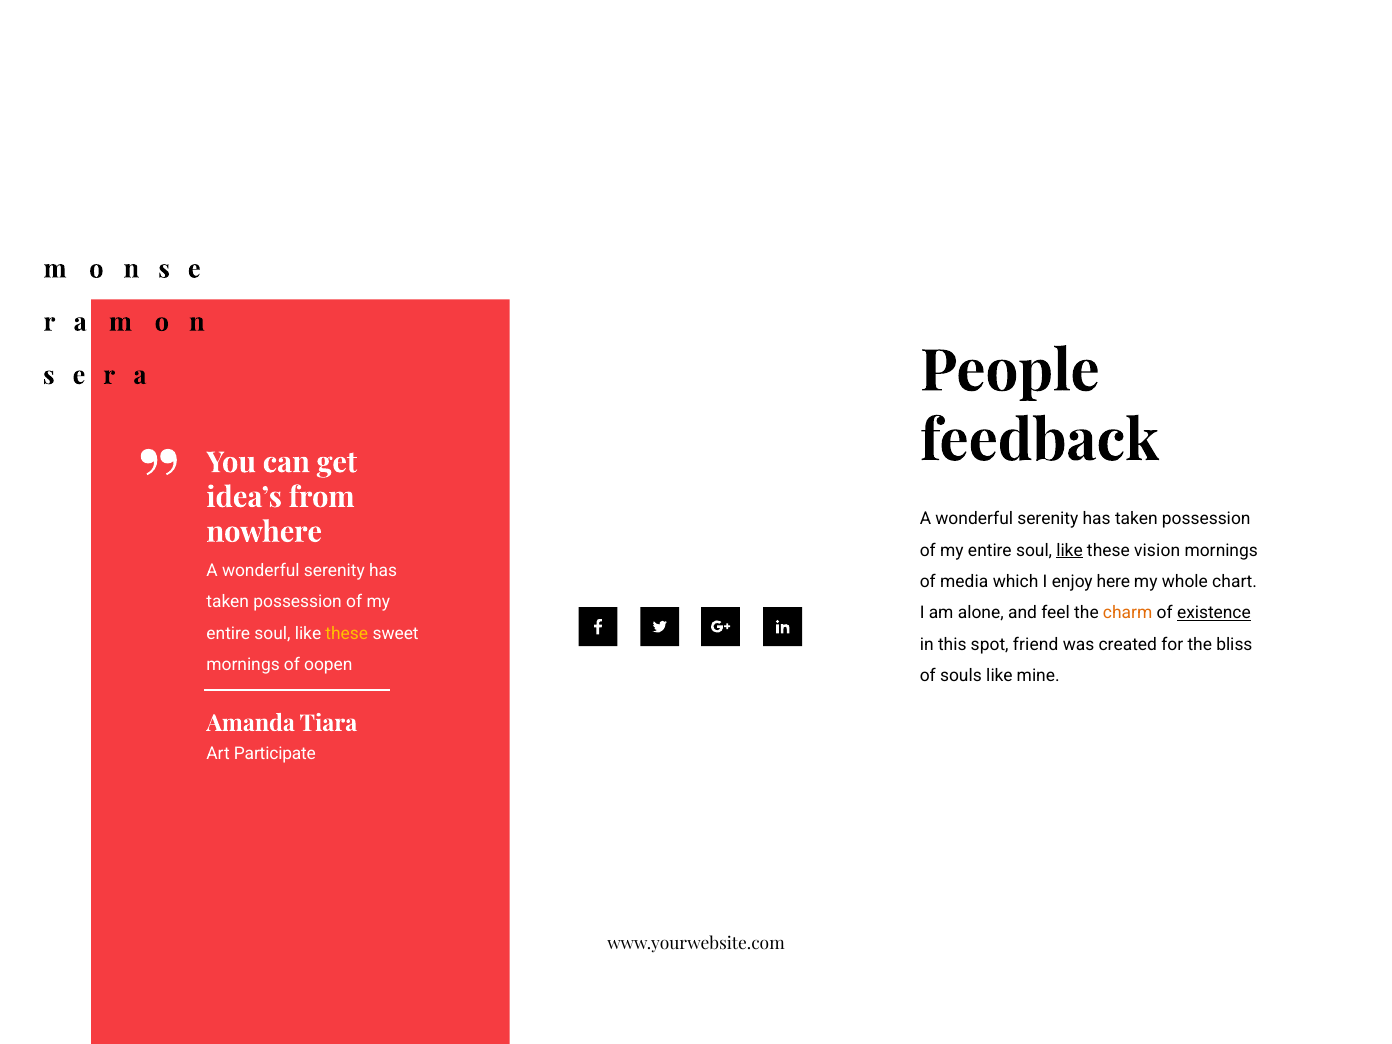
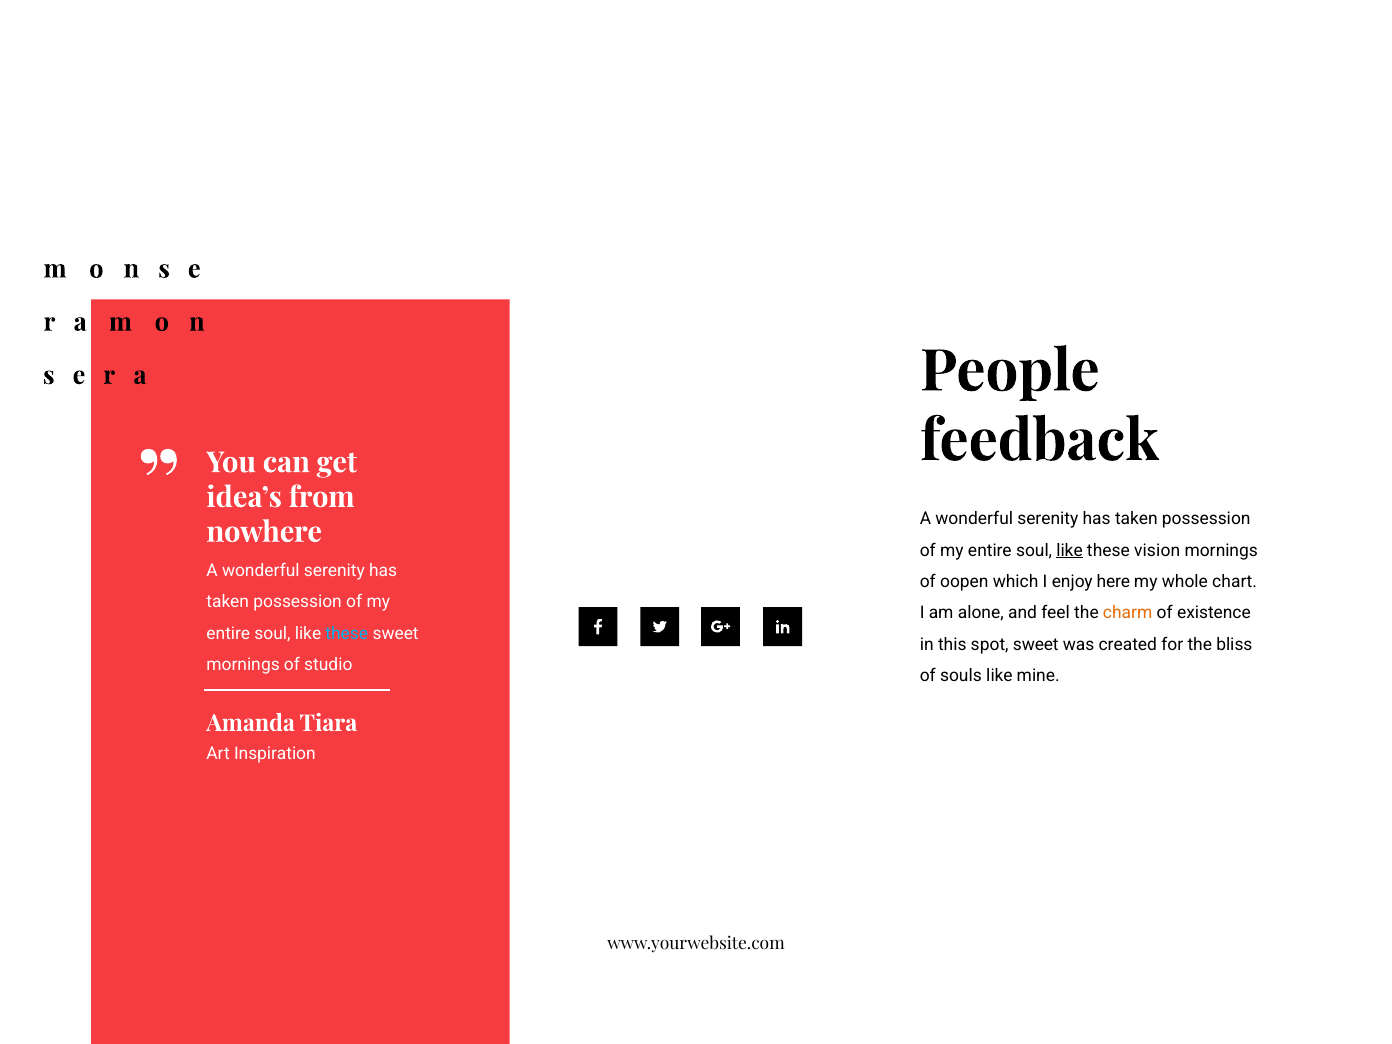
of media: media -> oopen
existence underline: present -> none
these at (347, 634) colour: yellow -> light blue
spot friend: friend -> sweet
oopen: oopen -> studio
Participate: Participate -> Inspiration
